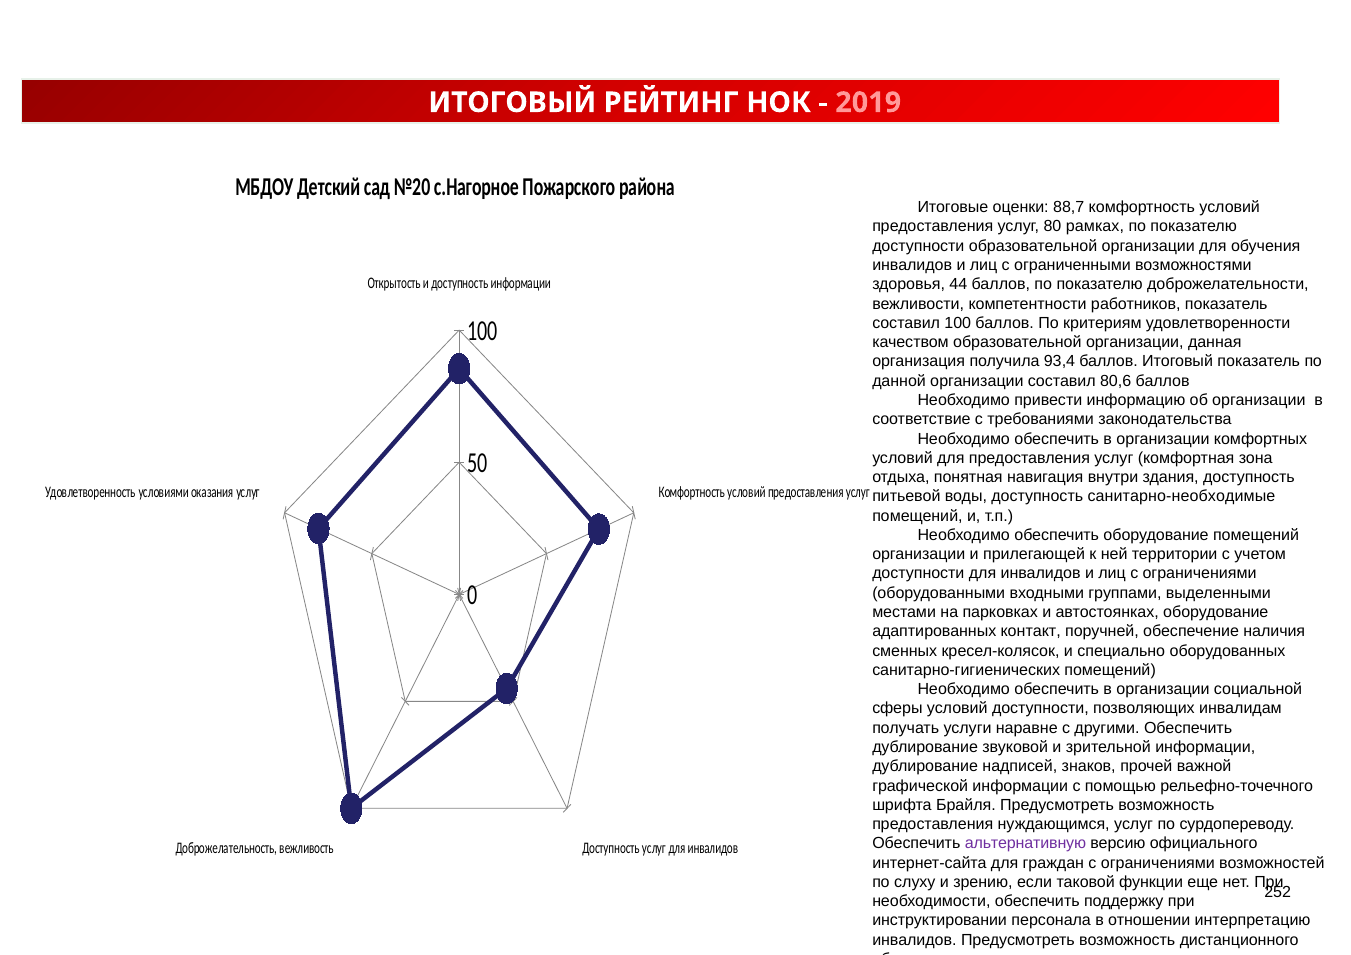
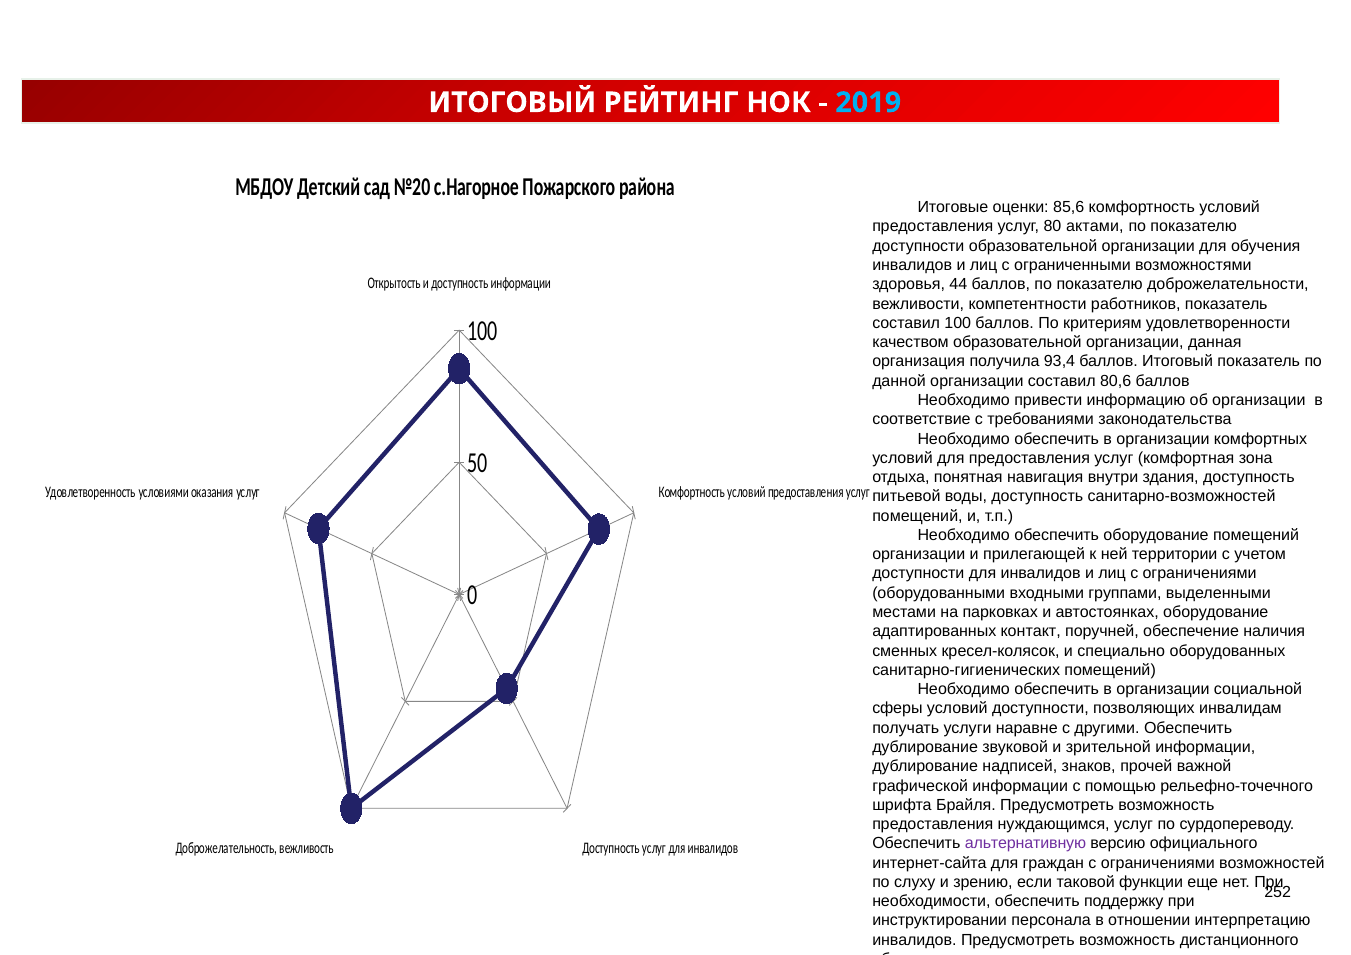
2019 colour: pink -> light blue
88,7: 88,7 -> 85,6
рамках: рамках -> актами
санитарно-необходимые: санитарно-необходимые -> санитарно-возможностей
